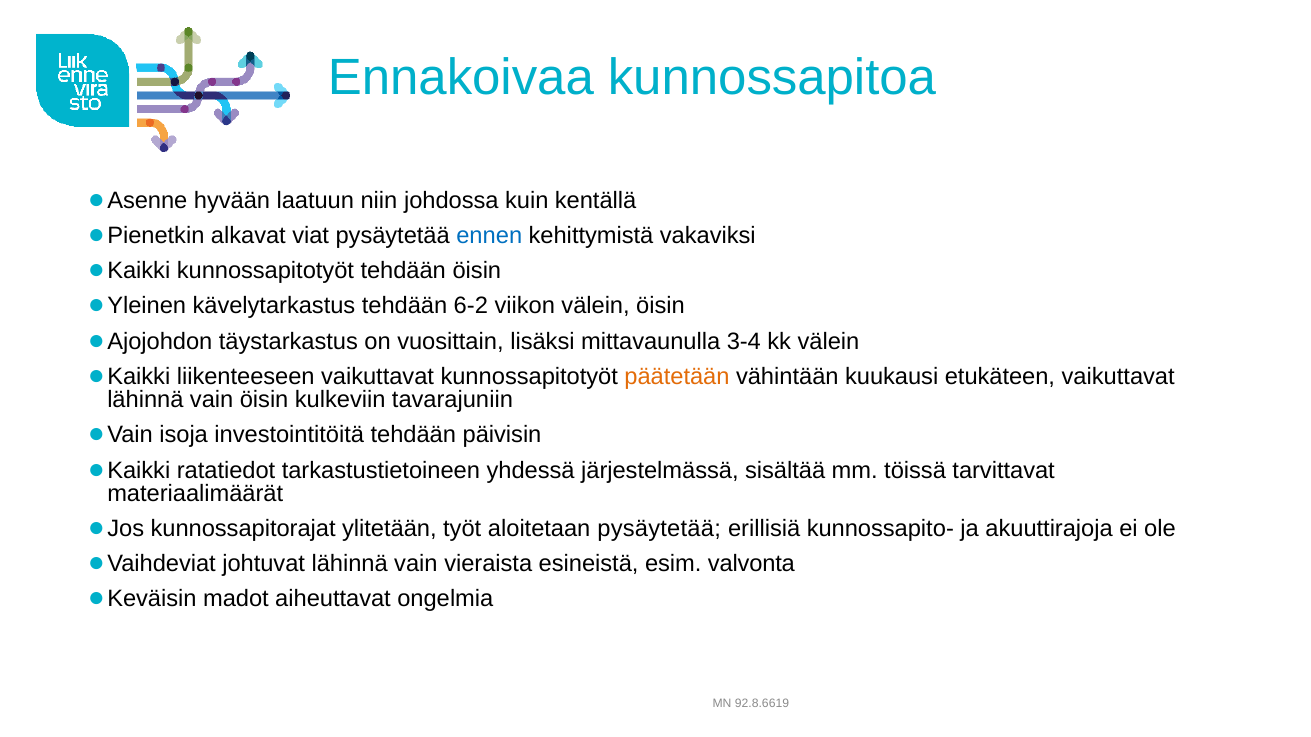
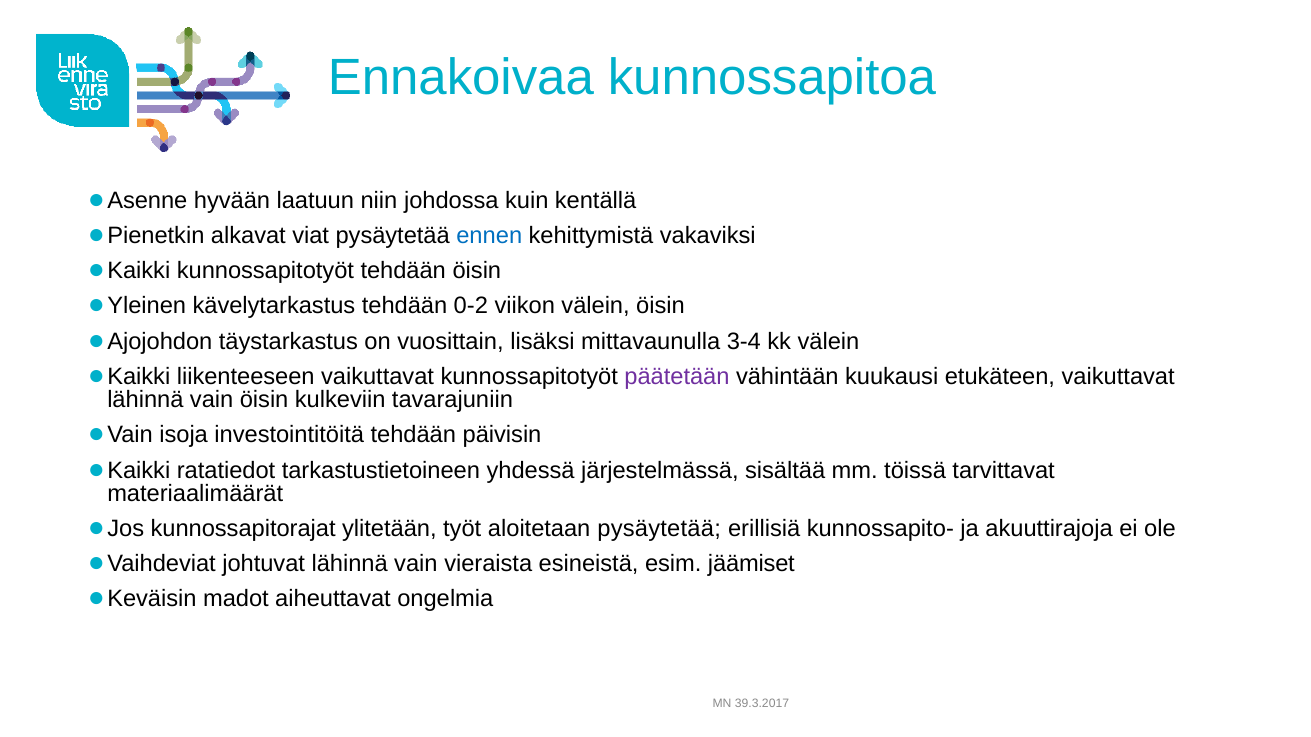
6-2: 6-2 -> 0-2
päätetään colour: orange -> purple
valvonta: valvonta -> jäämiset
92.8.6619: 92.8.6619 -> 39.3.2017
